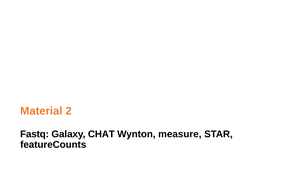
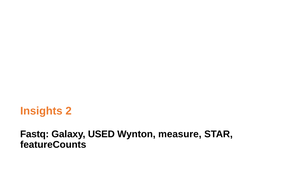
Material: Material -> Insights
CHAT: CHAT -> USED
